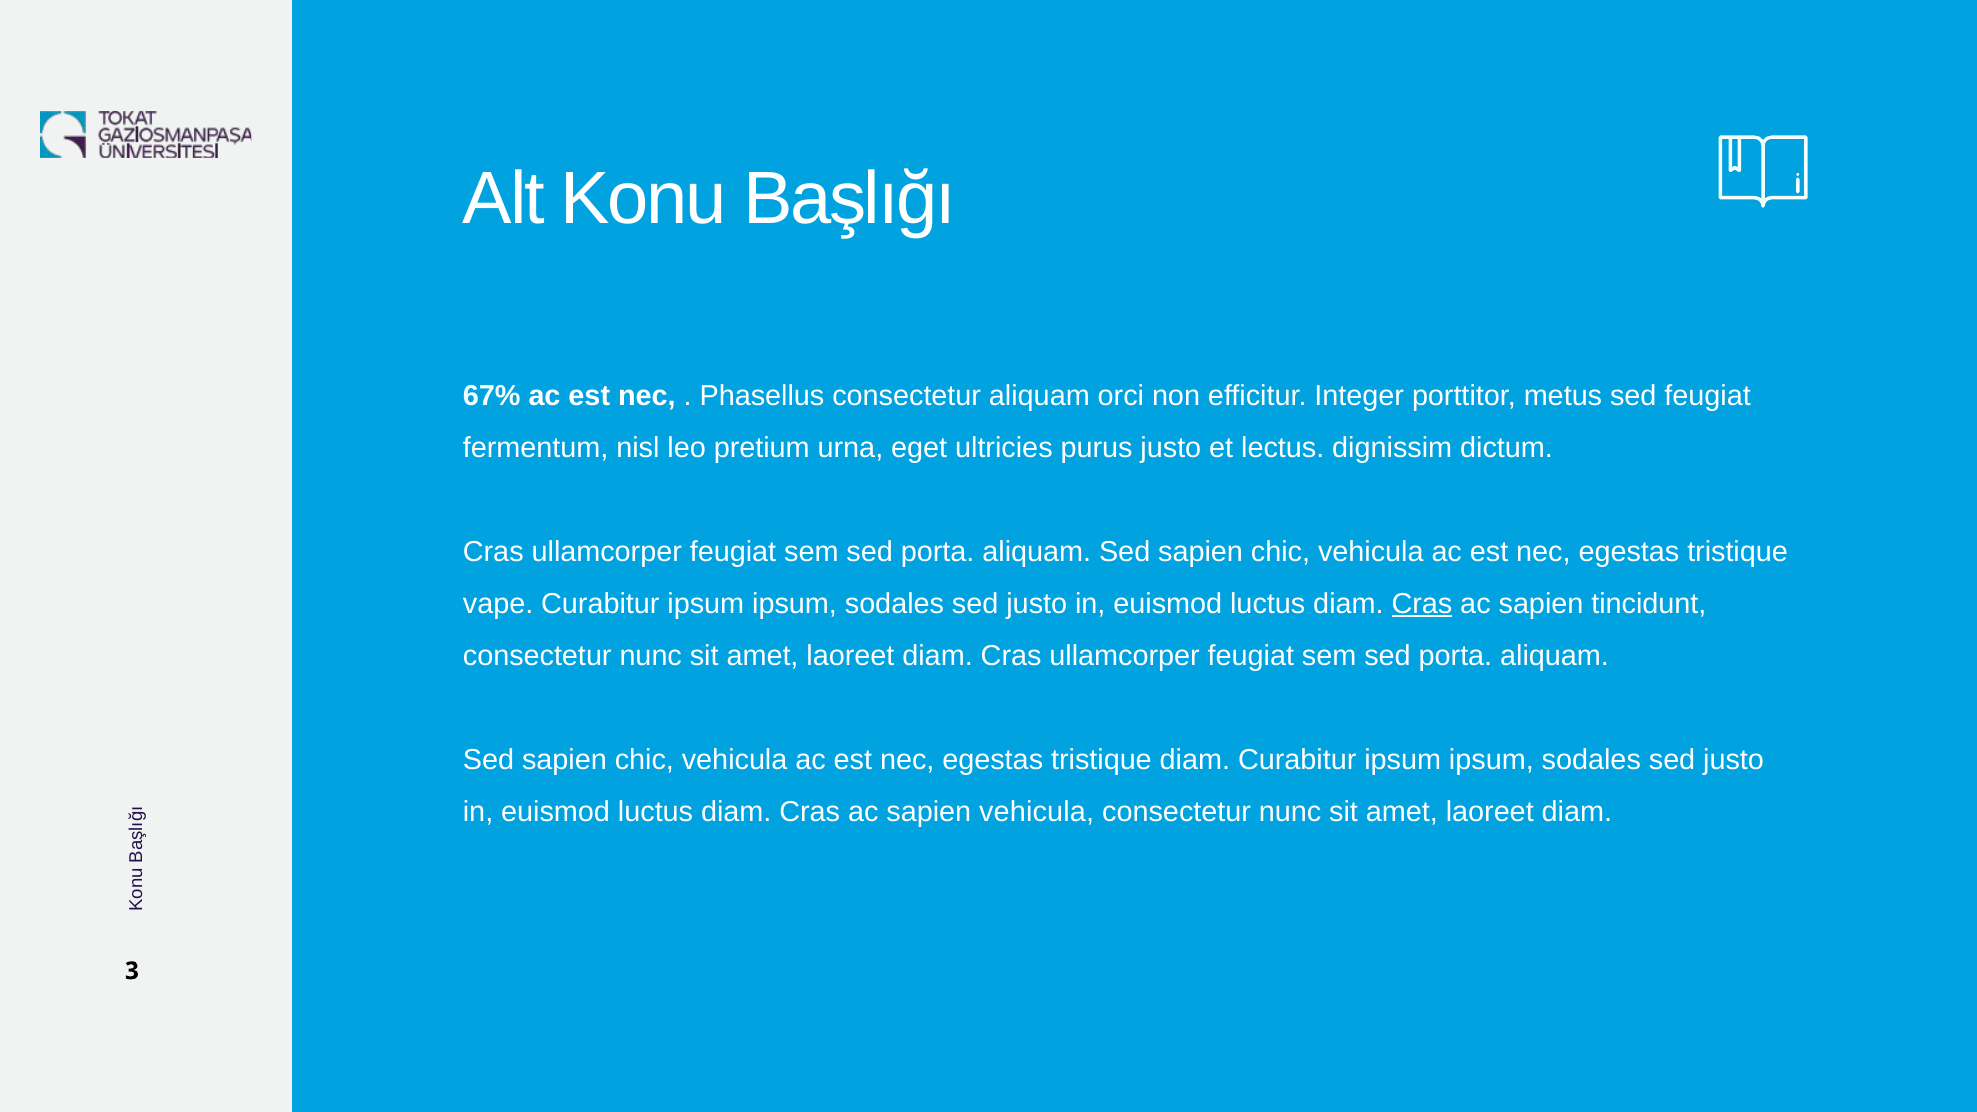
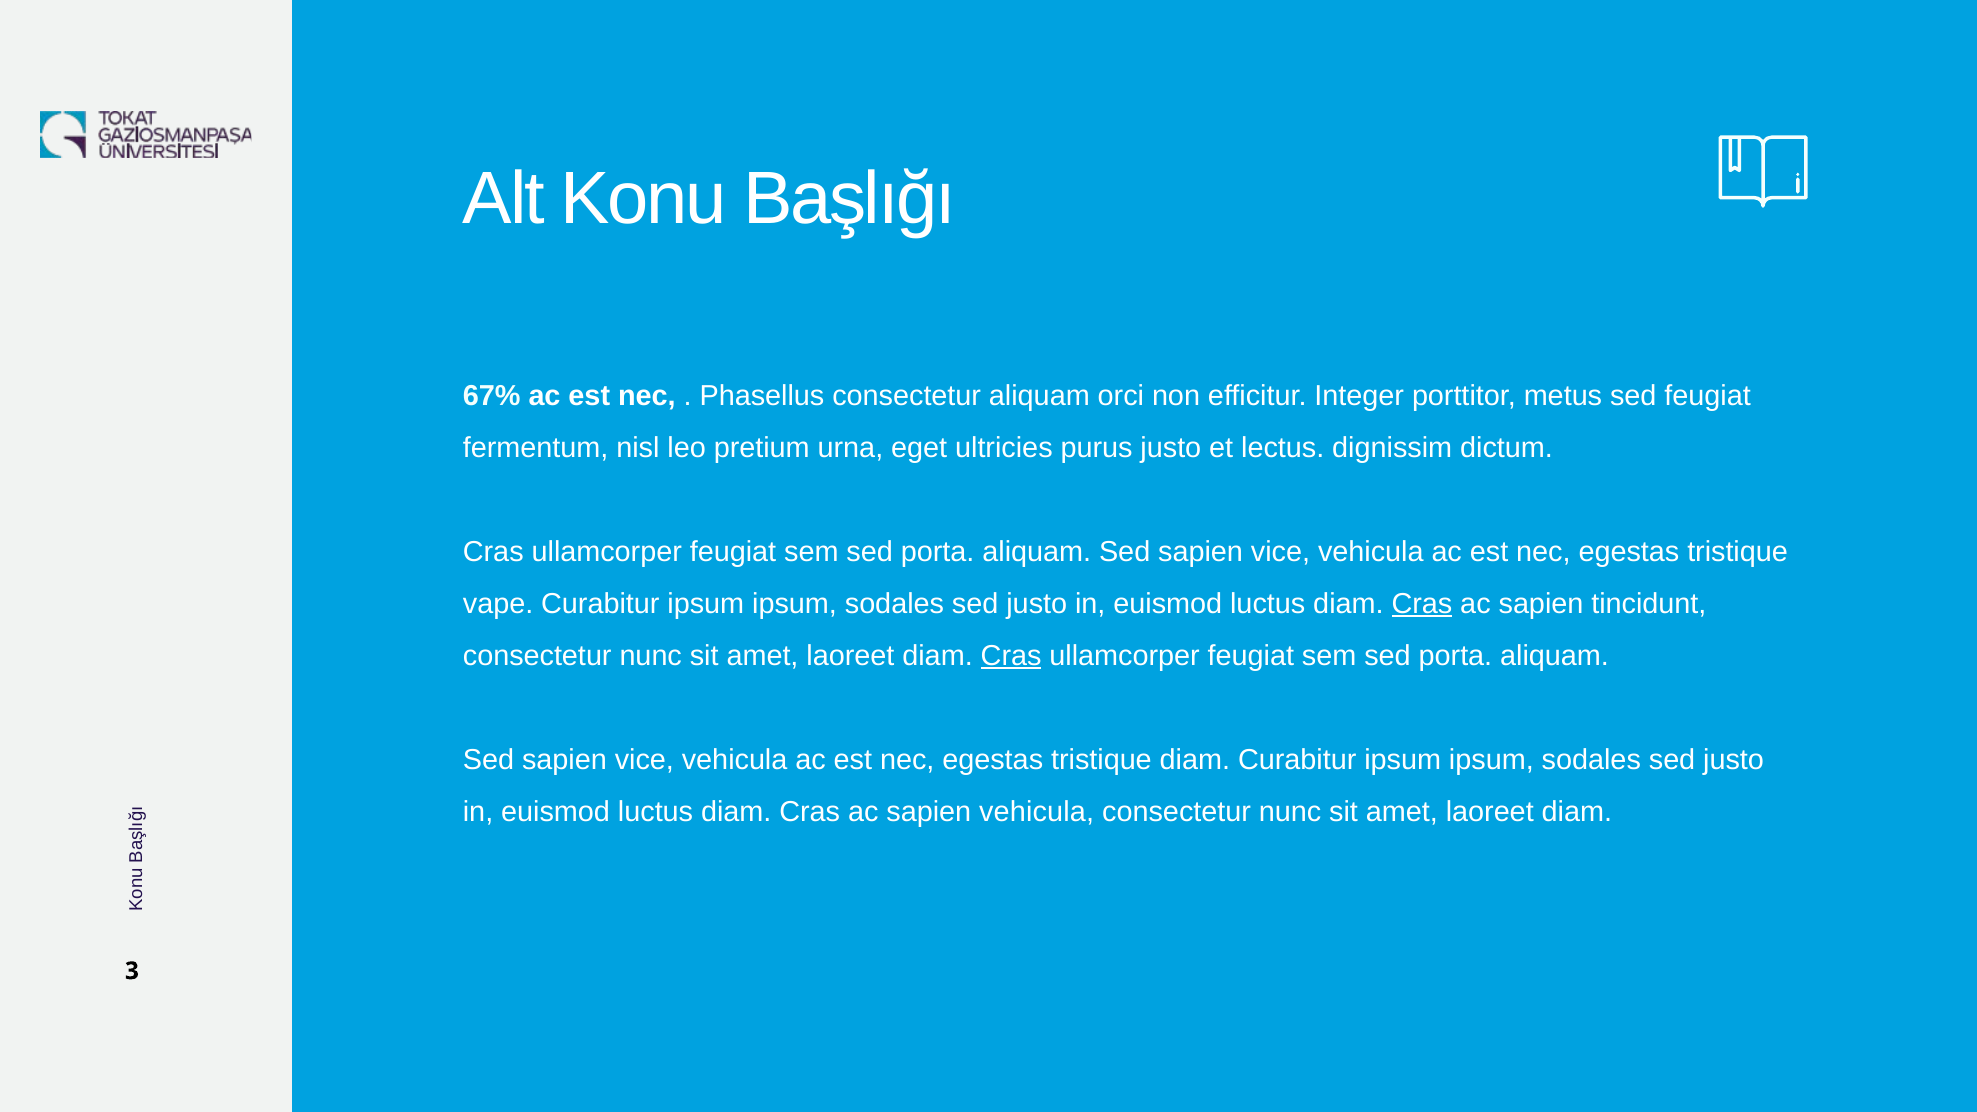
chic at (1281, 552): chic -> vice
Cras at (1011, 656) underline: none -> present
chic at (644, 760): chic -> vice
